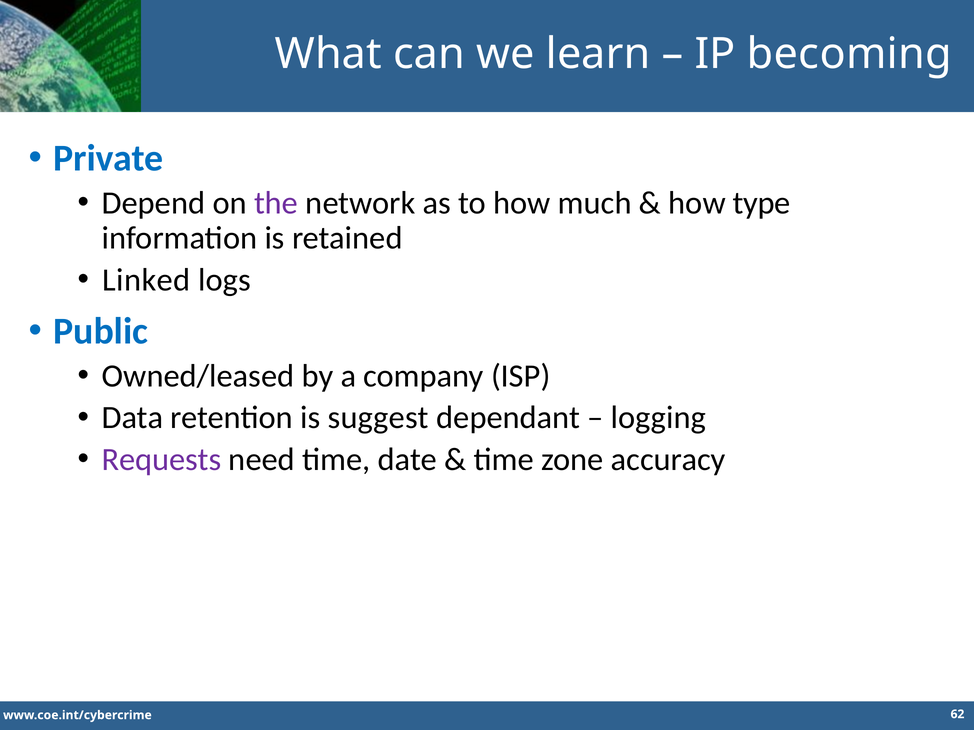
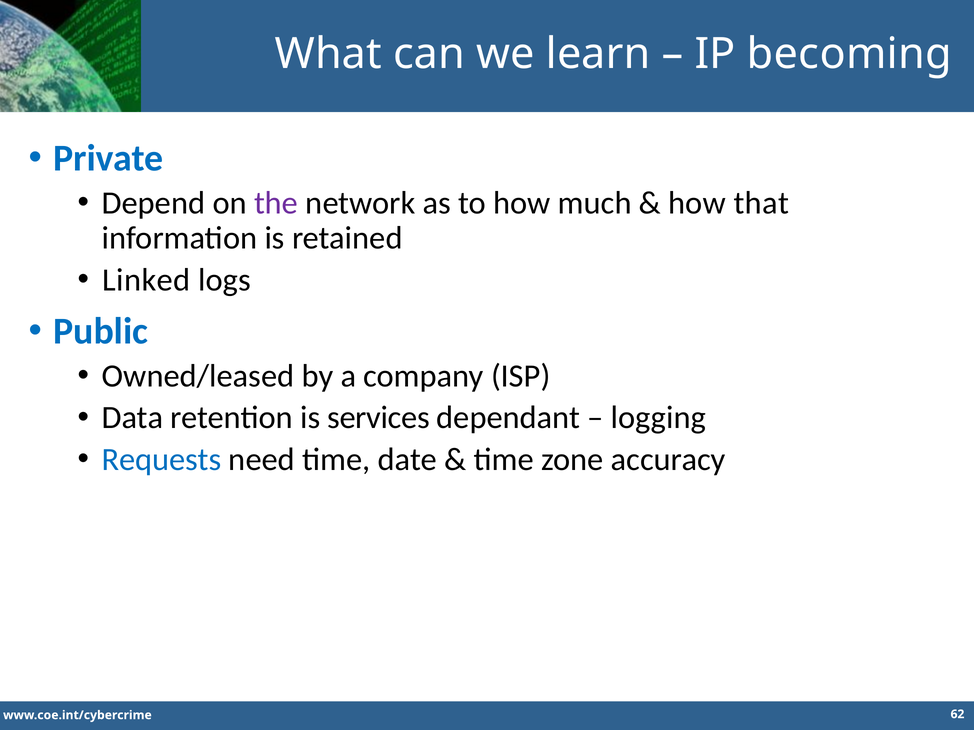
type: type -> that
suggest: suggest -> services
Requests colour: purple -> blue
